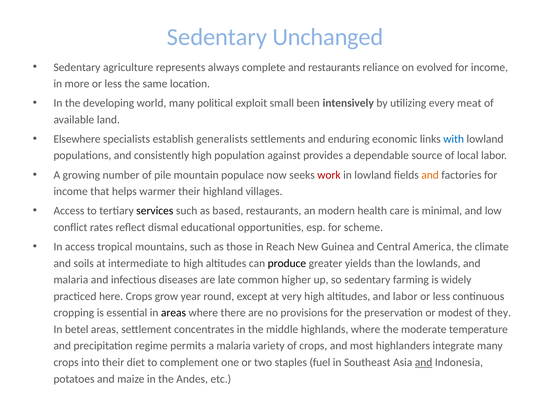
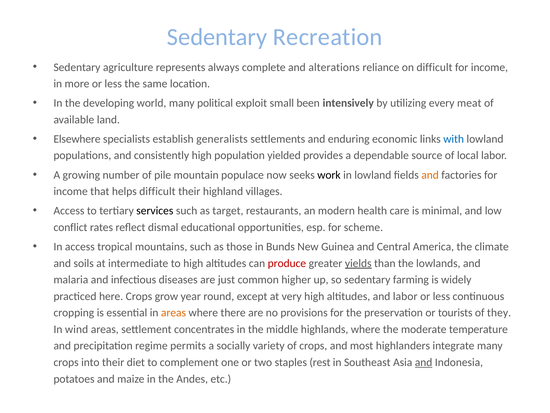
Unchanged: Unchanged -> Recreation
and restaurants: restaurants -> alterations
on evolved: evolved -> difficult
against: against -> yielded
work colour: red -> black
helps warmer: warmer -> difficult
based: based -> target
Reach: Reach -> Bunds
produce colour: black -> red
yields underline: none -> present
late: late -> just
areas at (173, 312) colour: black -> orange
modest: modest -> tourists
betel: betel -> wind
a malaria: malaria -> socially
fuel: fuel -> rest
